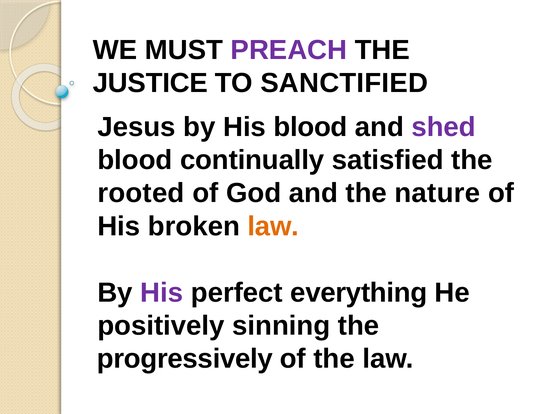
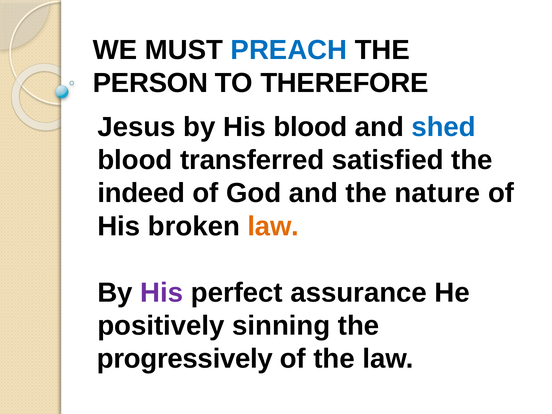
PREACH colour: purple -> blue
JUSTICE: JUSTICE -> PERSON
SANCTIFIED: SANCTIFIED -> THEREFORE
shed colour: purple -> blue
continually: continually -> transferred
rooted: rooted -> indeed
everything: everything -> assurance
